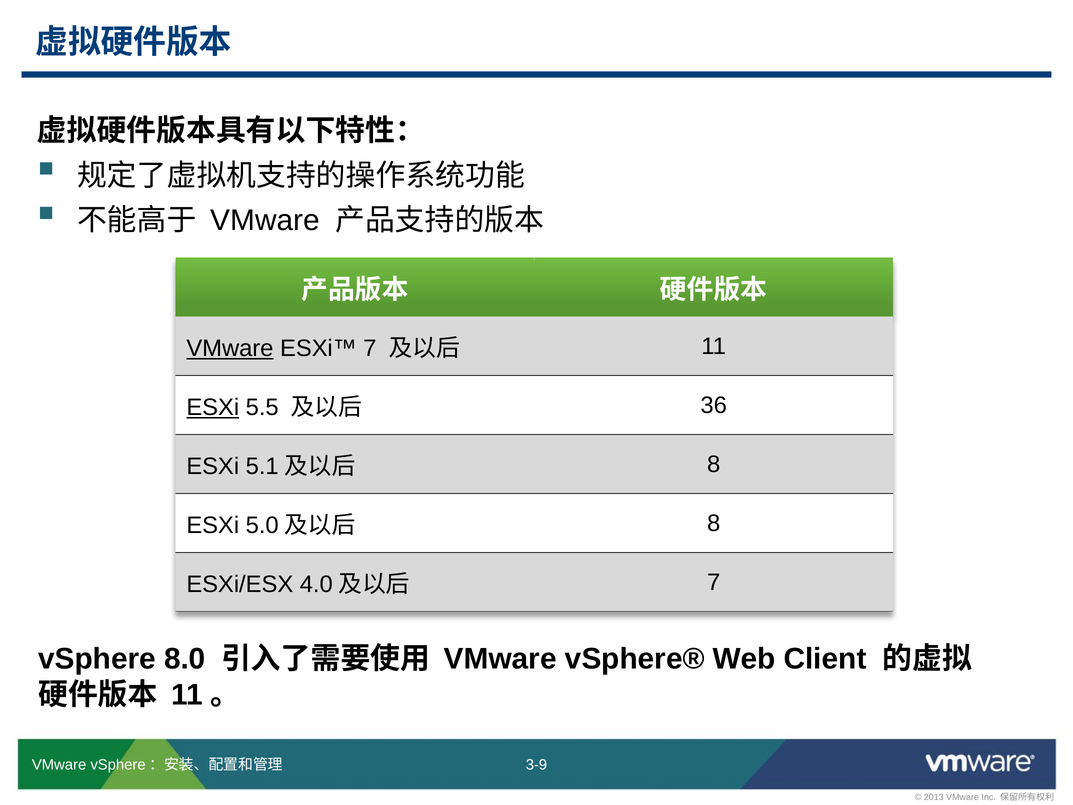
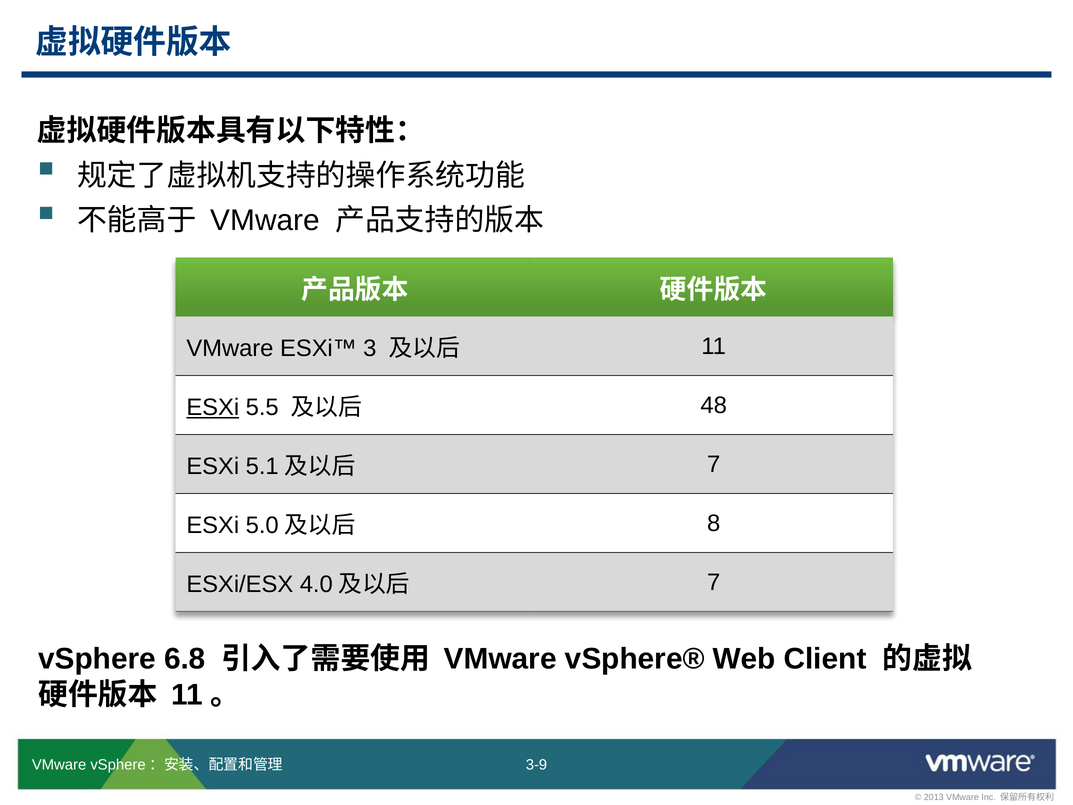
VMware at (230, 349) underline: present -> none
ESXi™ 7: 7 -> 3
36: 36 -> 48
8 at (714, 464): 8 -> 7
8.0: 8.0 -> 6.8
